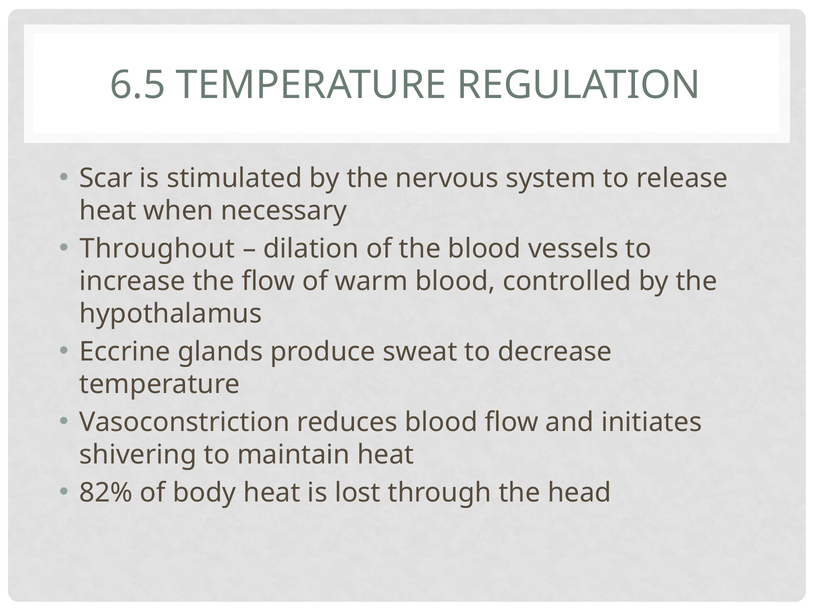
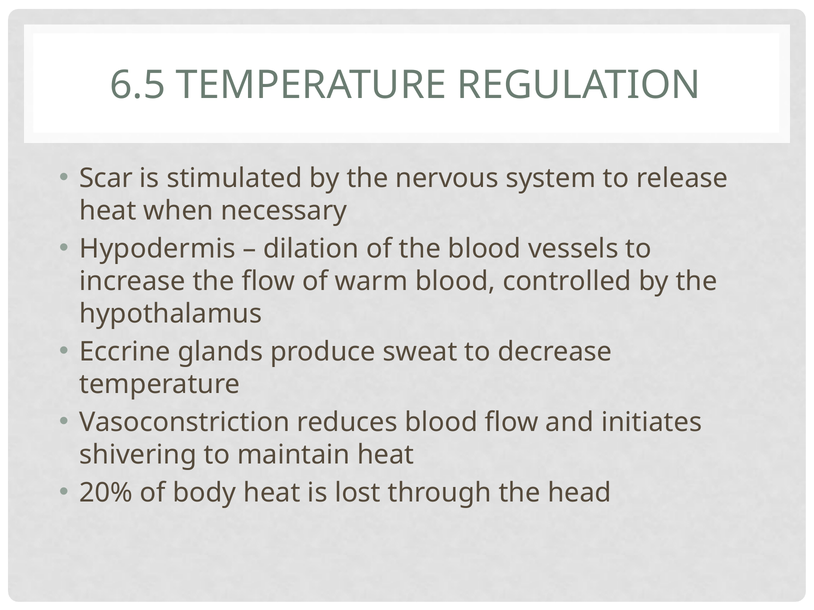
Throughout: Throughout -> Hypodermis
82%: 82% -> 20%
